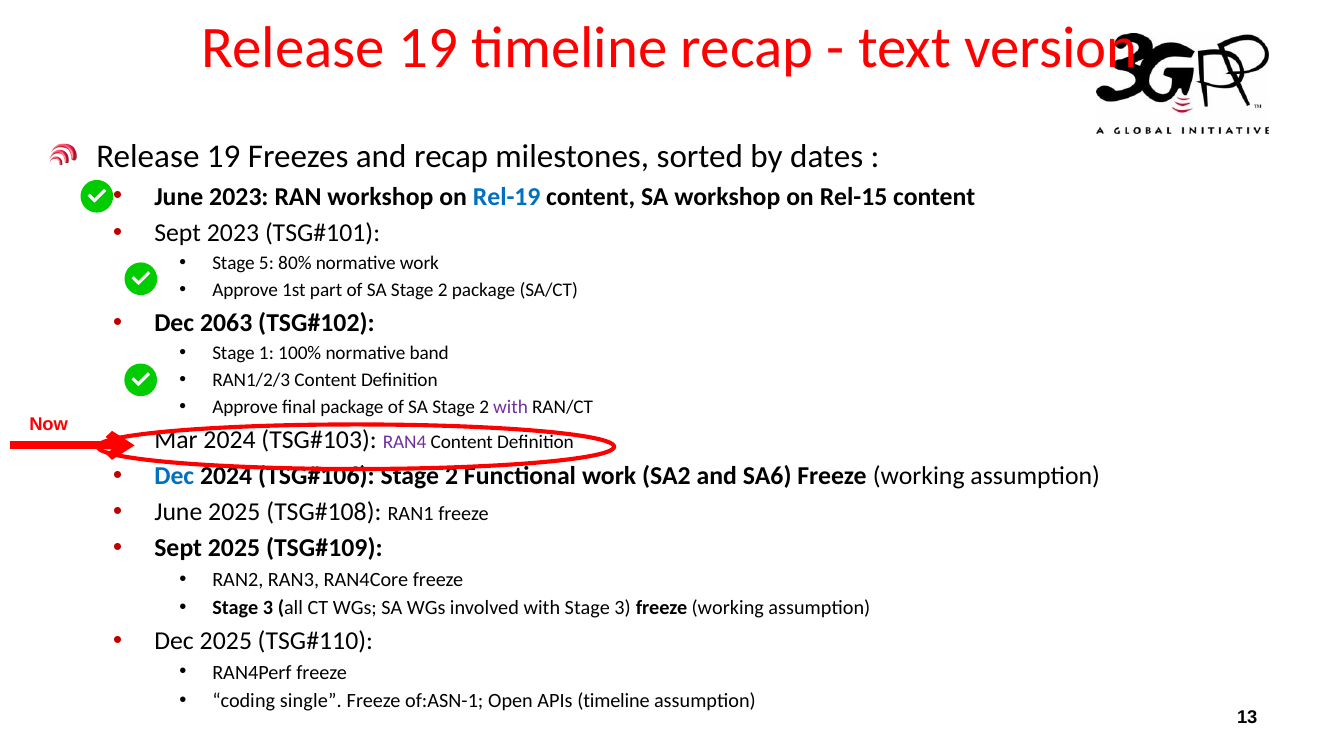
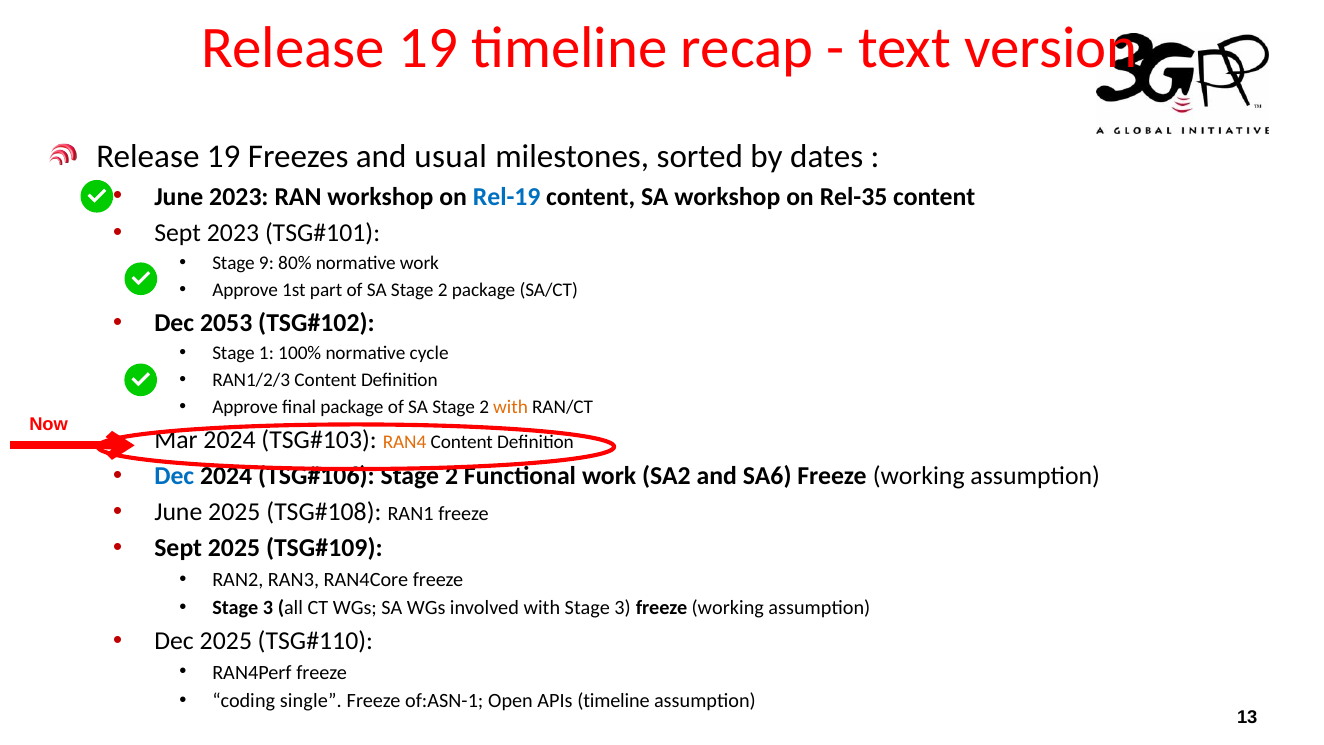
and recap: recap -> usual
Rel-15: Rel-15 -> Rel-35
5: 5 -> 9
2063: 2063 -> 2053
band: band -> cycle
with at (511, 407) colour: purple -> orange
RAN4 colour: purple -> orange
